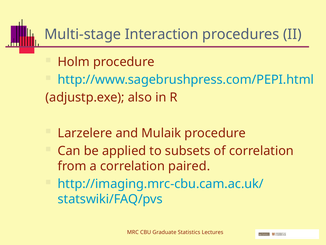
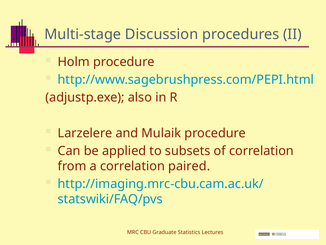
Interaction: Interaction -> Discussion
